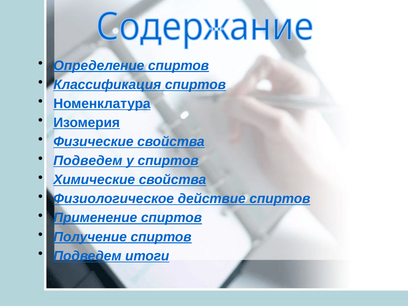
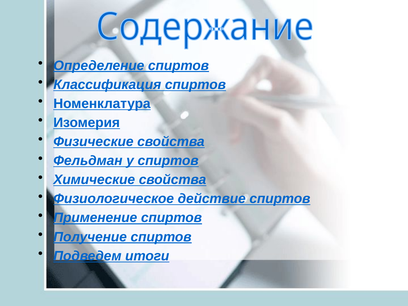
Подведем at (88, 161): Подведем -> Фельдман
